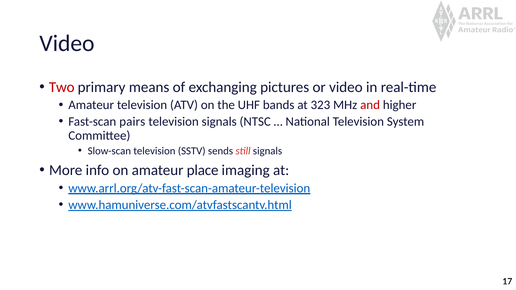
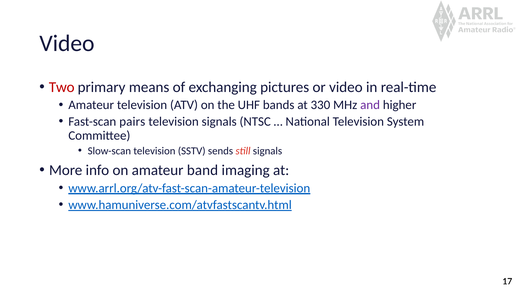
323: 323 -> 330
and colour: red -> purple
place: place -> band
